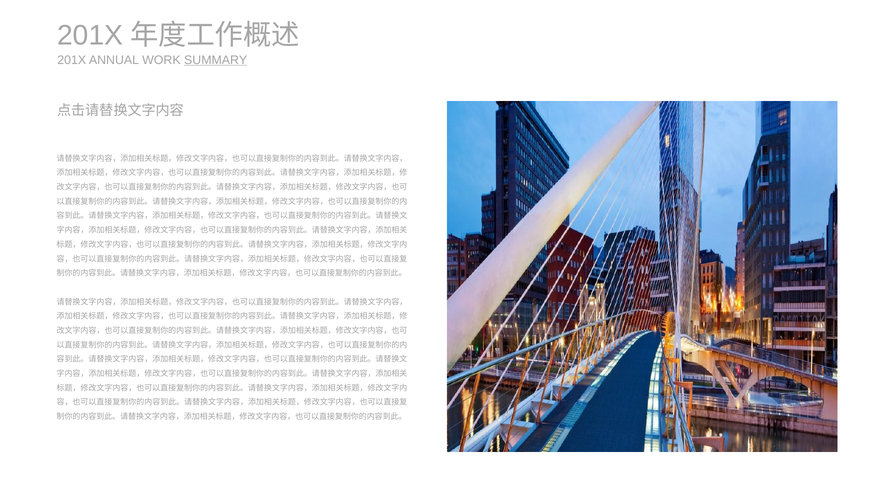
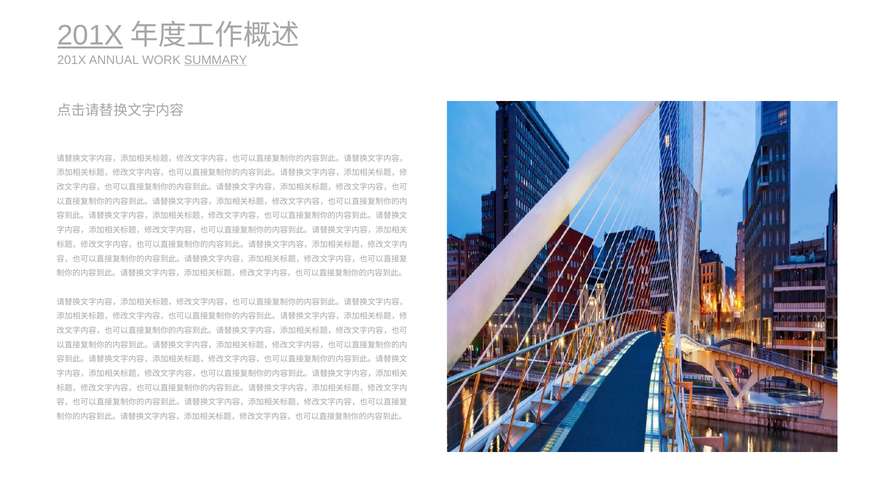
201X at (90, 35) underline: none -> present
